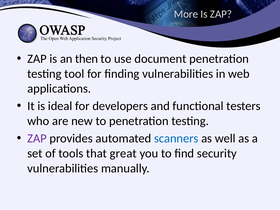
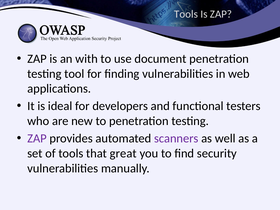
More at (186, 14): More -> Tools
then: then -> with
scanners colour: blue -> purple
